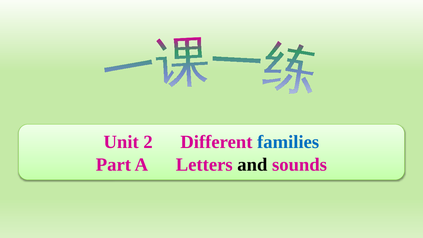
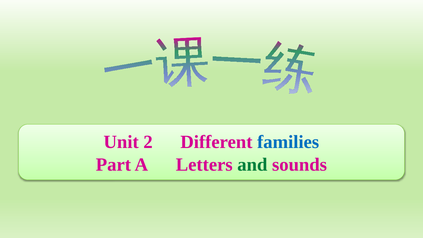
and colour: black -> green
